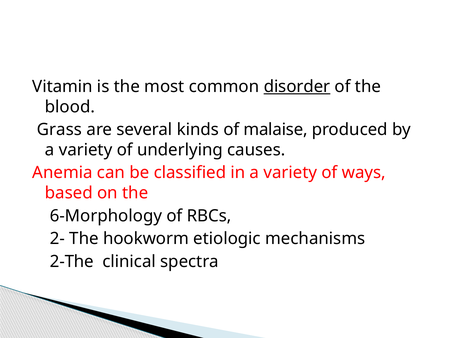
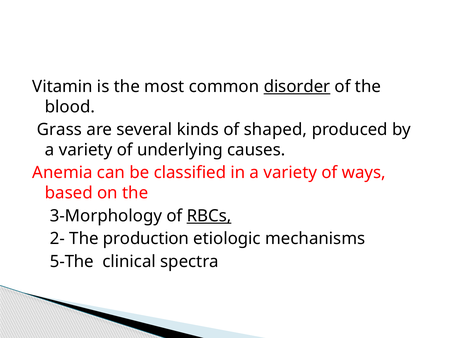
malaise: malaise -> shaped
6-Morphology: 6-Morphology -> 3-Morphology
RBCs underline: none -> present
hookworm: hookworm -> production
2-The: 2-The -> 5-The
